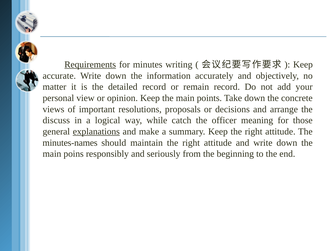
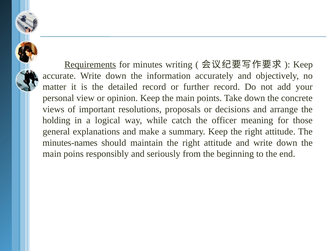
remain: remain -> further
discuss: discuss -> holding
explanations underline: present -> none
